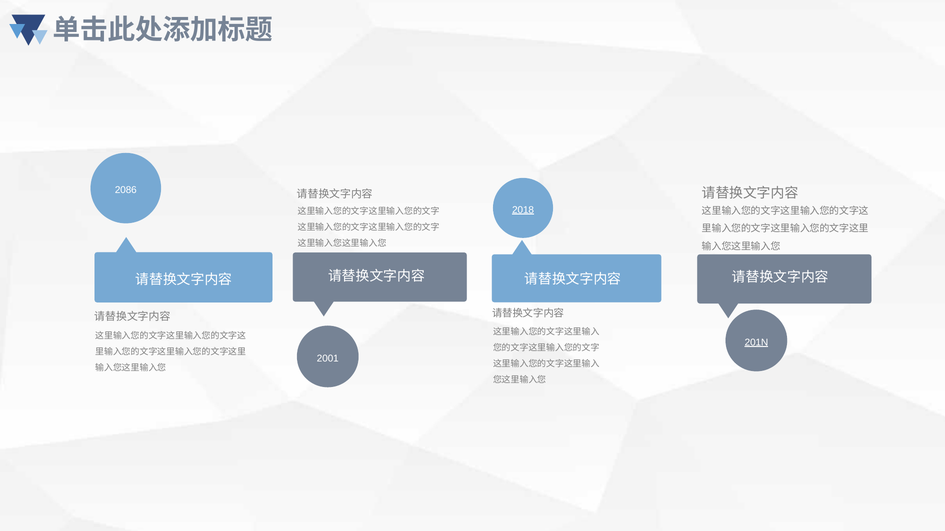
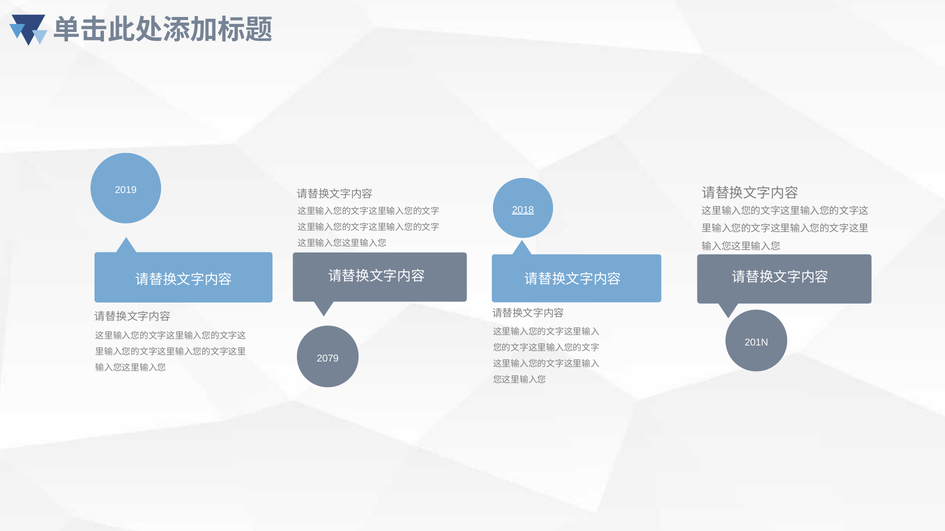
2086: 2086 -> 2019
201N underline: present -> none
2001: 2001 -> 2079
